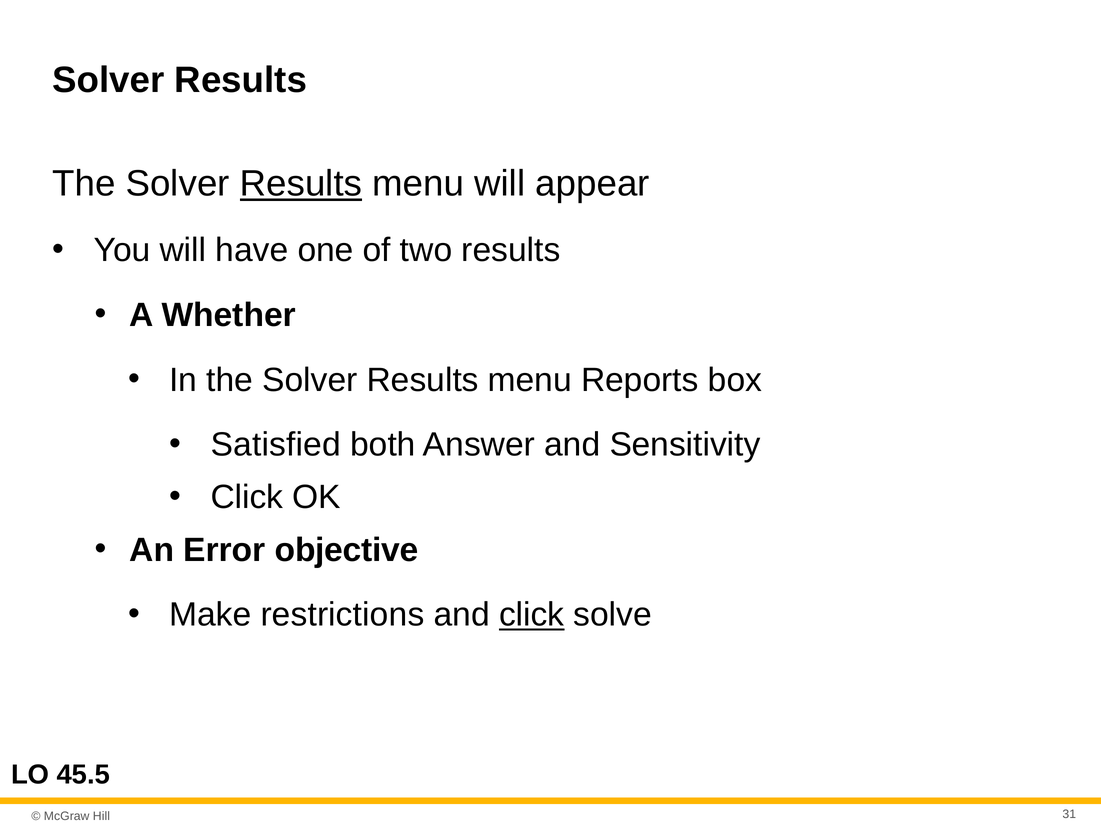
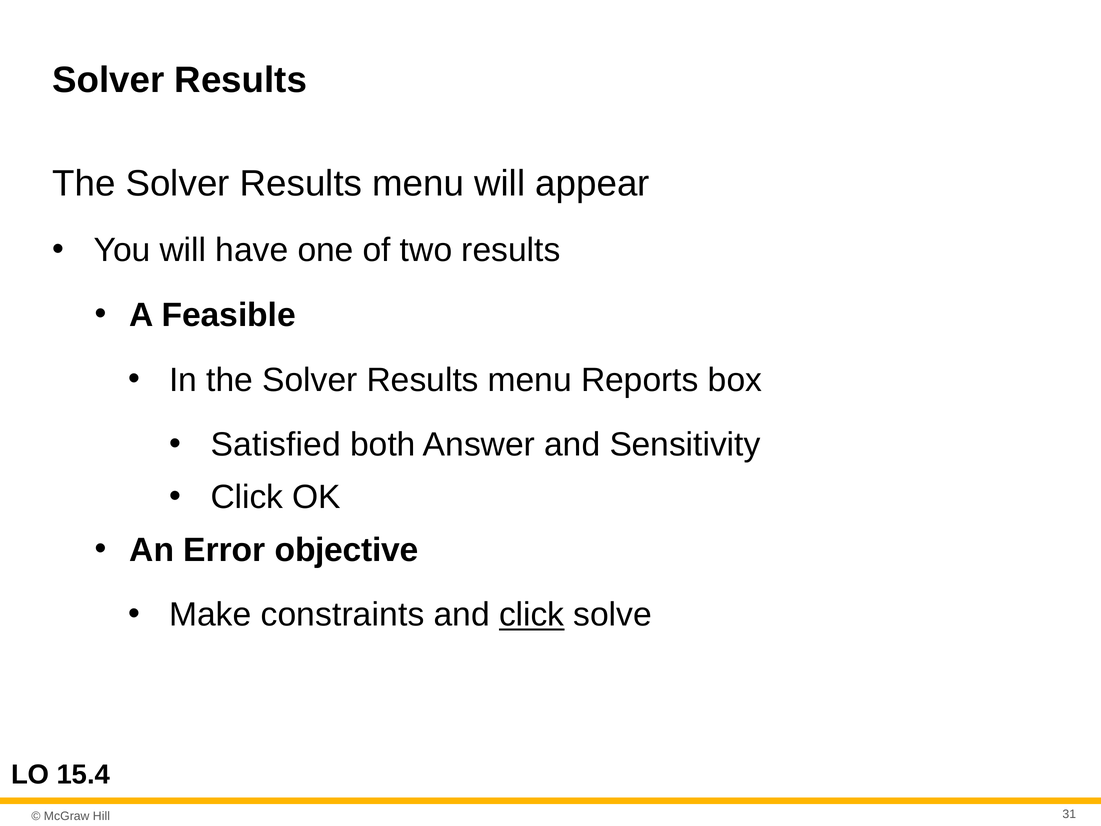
Results at (301, 184) underline: present -> none
Whether: Whether -> Feasible
restrictions: restrictions -> constraints
45.5: 45.5 -> 15.4
